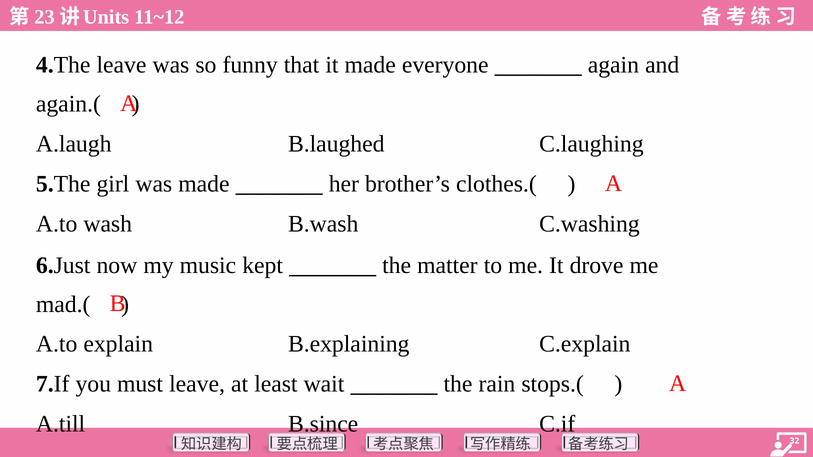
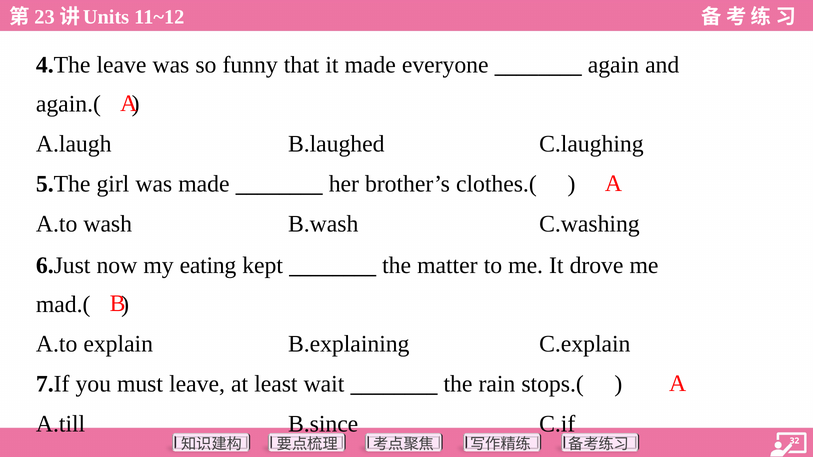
music: music -> eating
